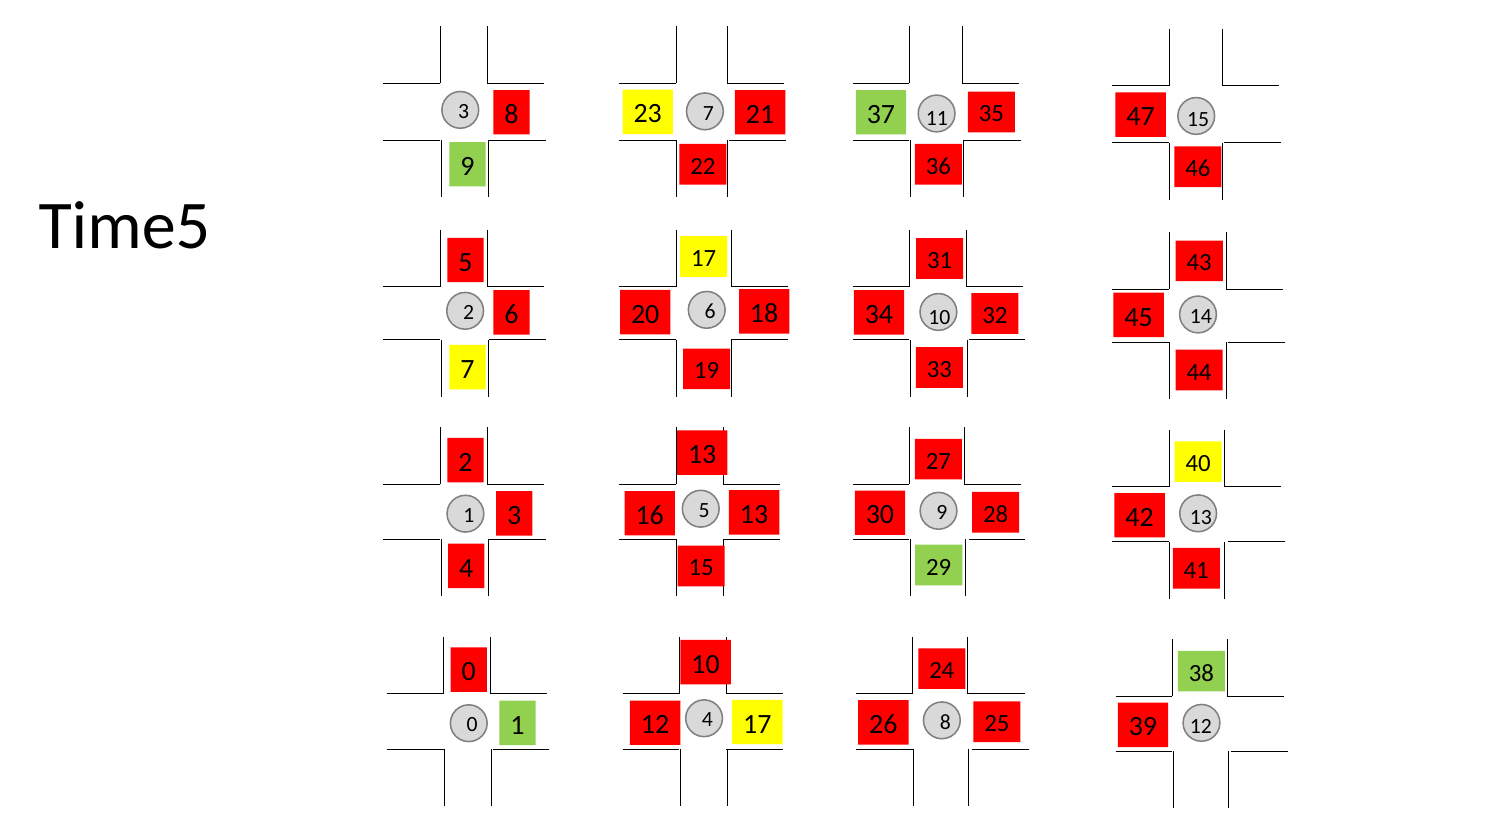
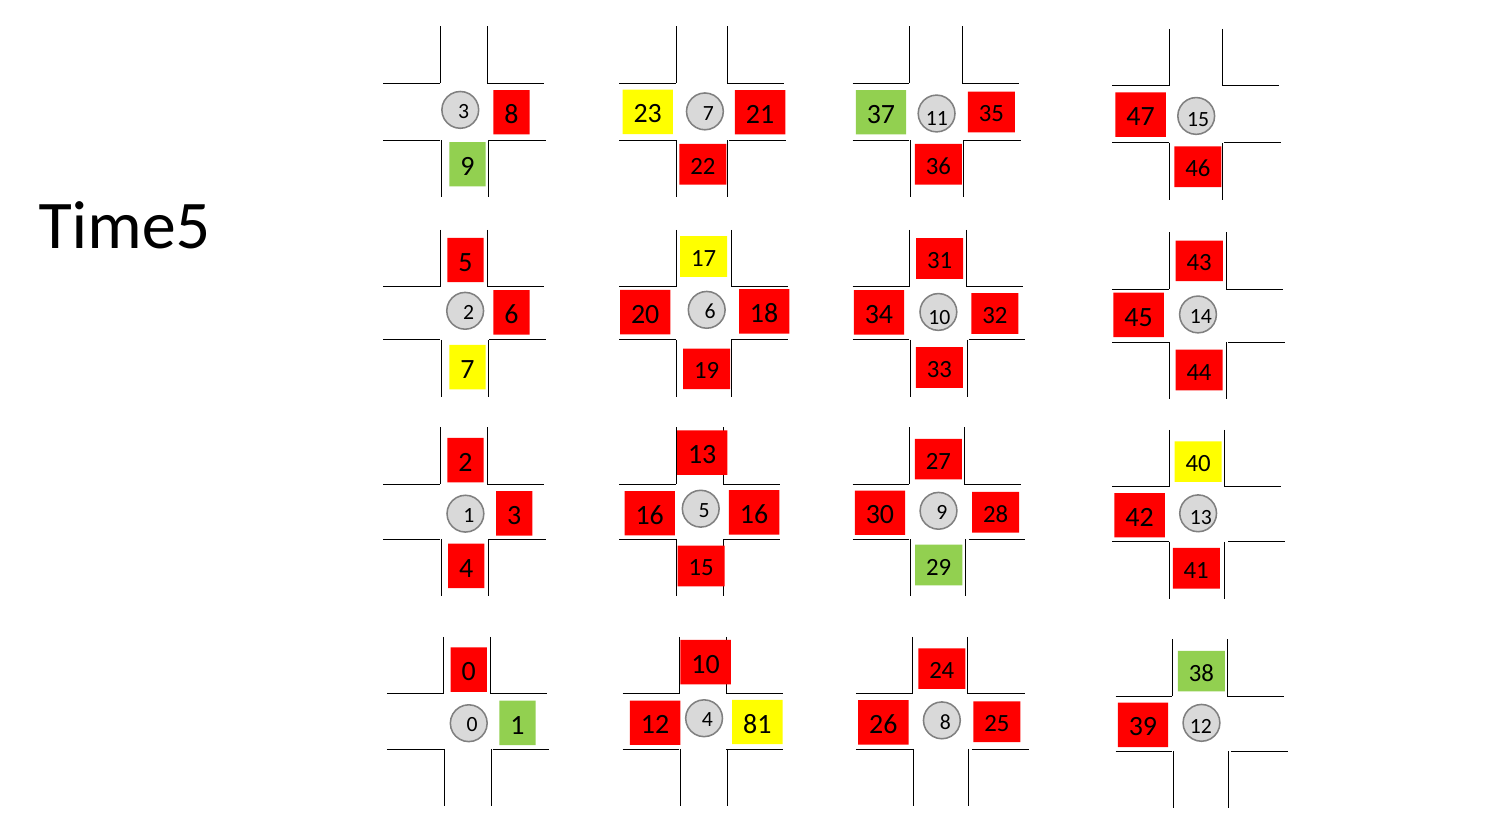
16 13: 13 -> 16
12 17: 17 -> 81
